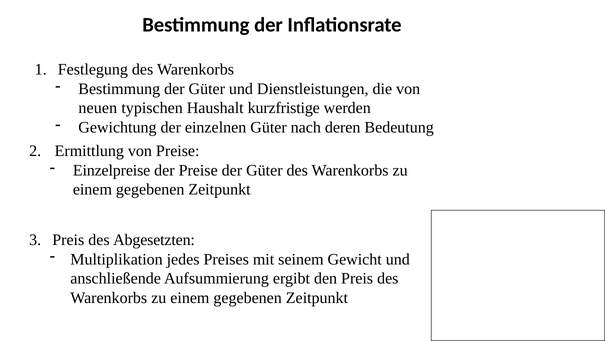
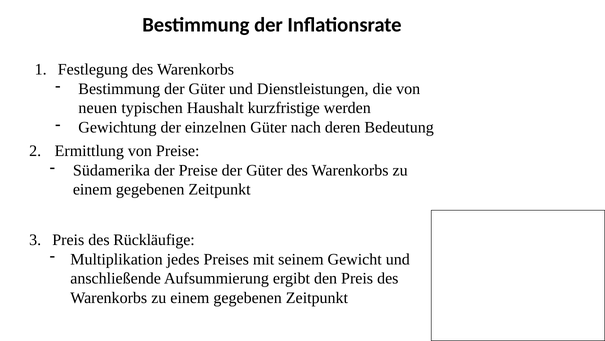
Einzelpreise: Einzelpreise -> Südamerika
Abgesetzten: Abgesetzten -> Rückläufige
